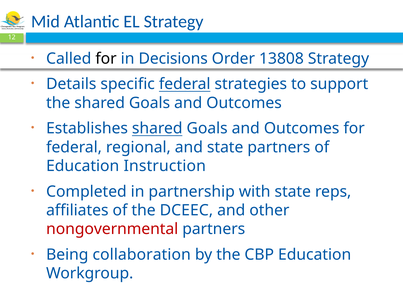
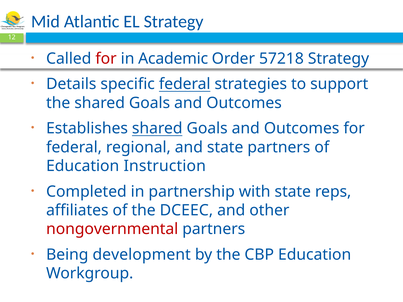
for at (106, 59) colour: black -> red
Decisions: Decisions -> Academic
13808: 13808 -> 57218
collaboration: collaboration -> development
